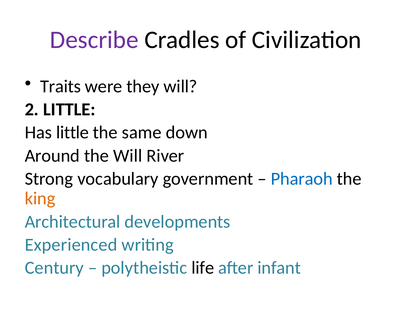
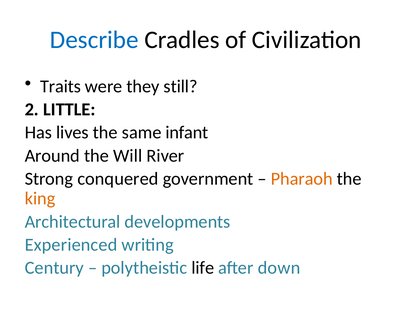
Describe colour: purple -> blue
they will: will -> still
Has little: little -> lives
down: down -> infant
vocabulary: vocabulary -> conquered
Pharaoh colour: blue -> orange
infant: infant -> down
